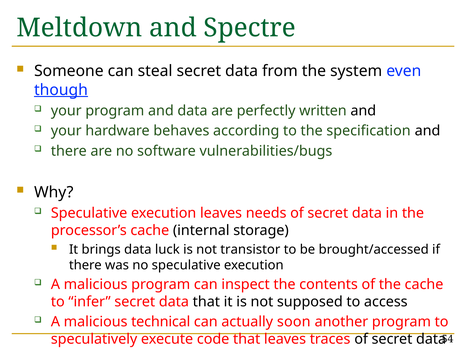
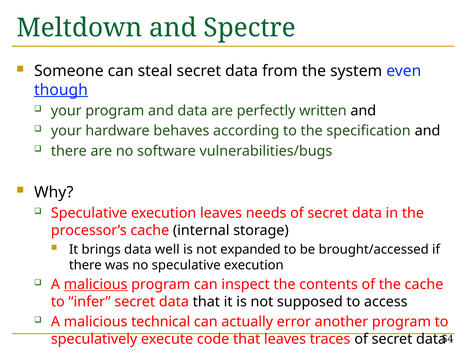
luck: luck -> well
transistor: transistor -> expanded
malicious at (96, 284) underline: none -> present
soon: soon -> error
